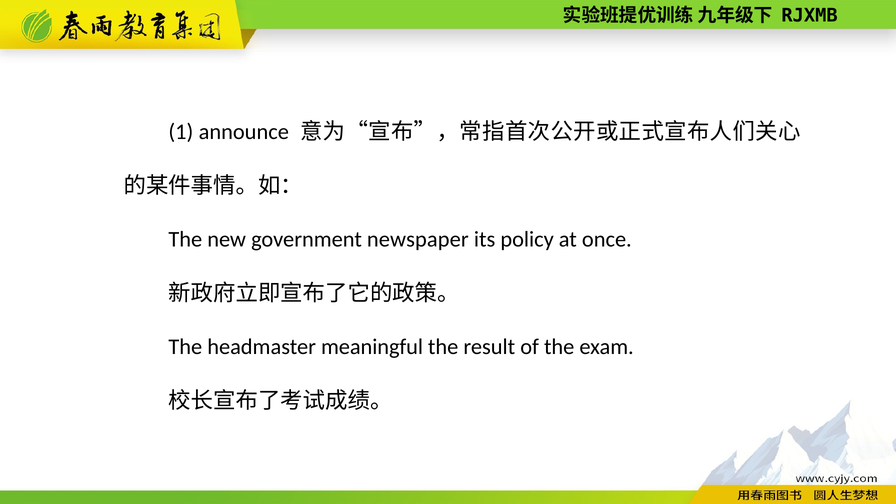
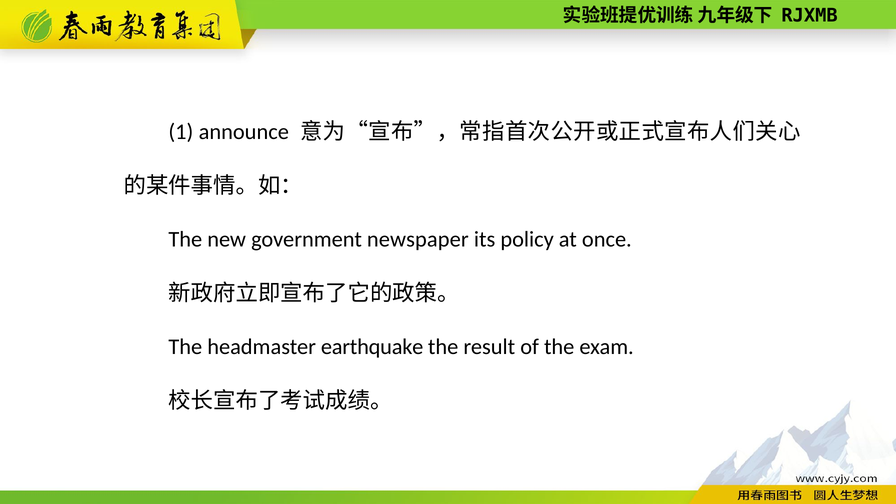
meaningful: meaningful -> earthquake
